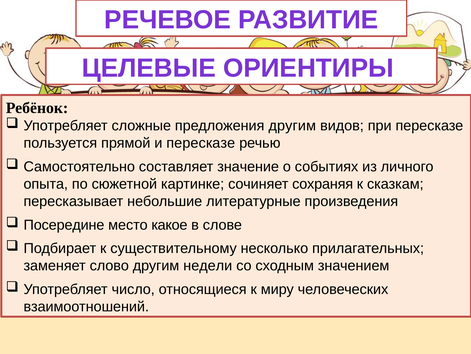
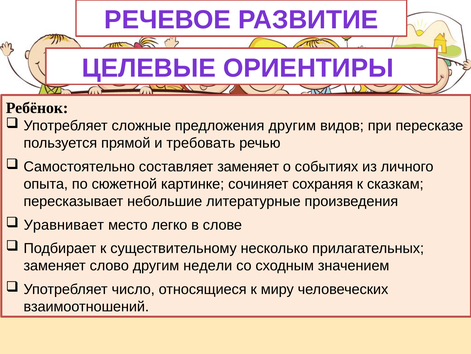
и пересказе: пересказе -> требовать
составляет значение: значение -> заменяет
Посередине: Посередине -> Уравнивает
какое: какое -> легко
